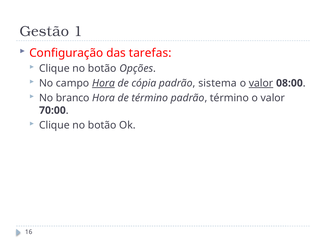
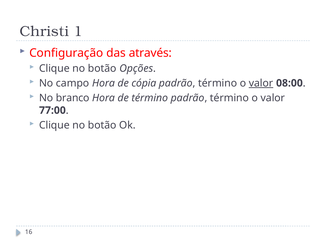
Gestão: Gestão -> Christi
tarefas: tarefas -> através
Hora at (103, 83) underline: present -> none
sistema at (218, 83): sistema -> término
70:00: 70:00 -> 77:00
